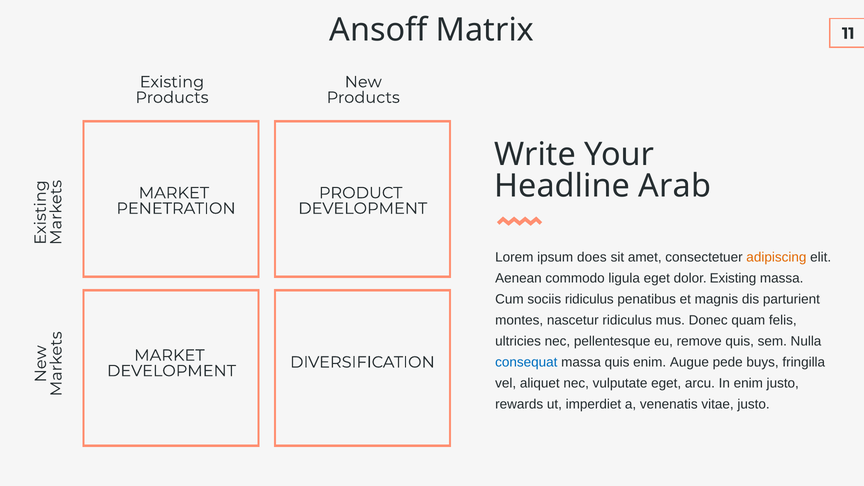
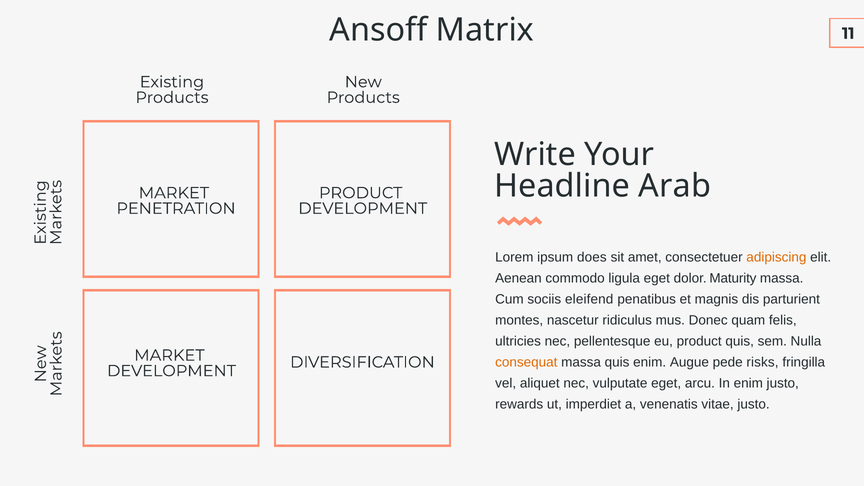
dolor Existing: Existing -> Maturity
sociis ridiculus: ridiculus -> eleifend
eu remove: remove -> product
consequat colour: blue -> orange
buys: buys -> risks
